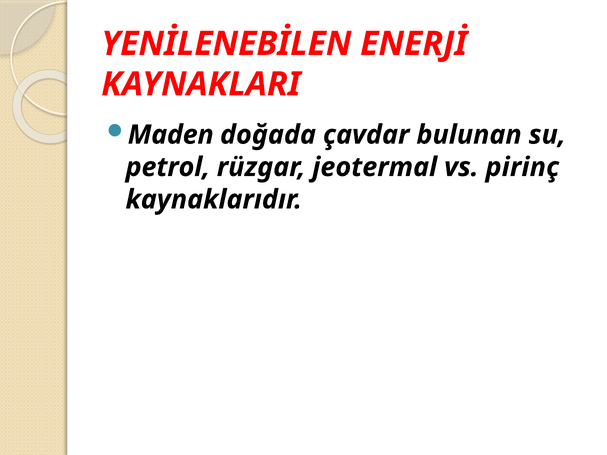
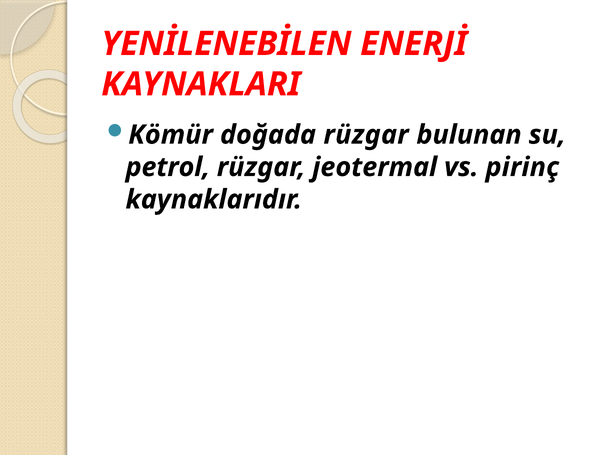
Maden: Maden -> Kömür
doğada çavdar: çavdar -> rüzgar
